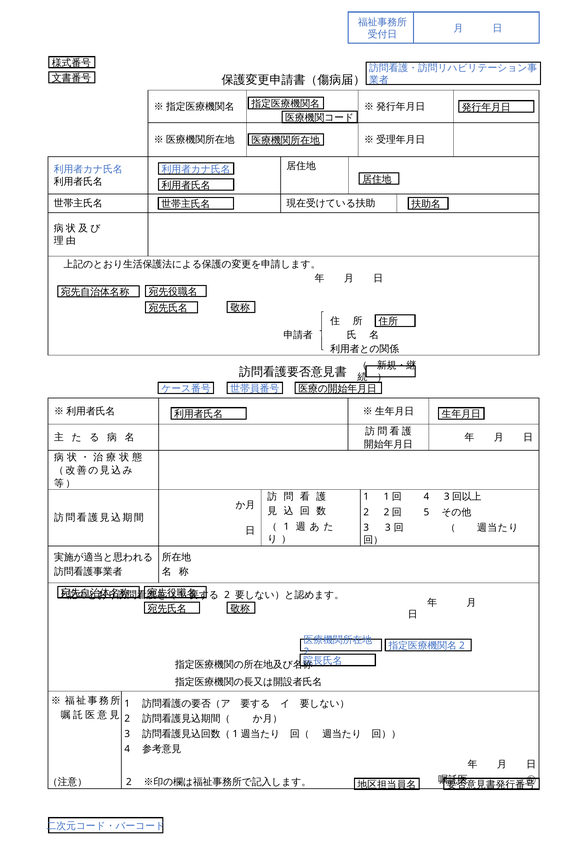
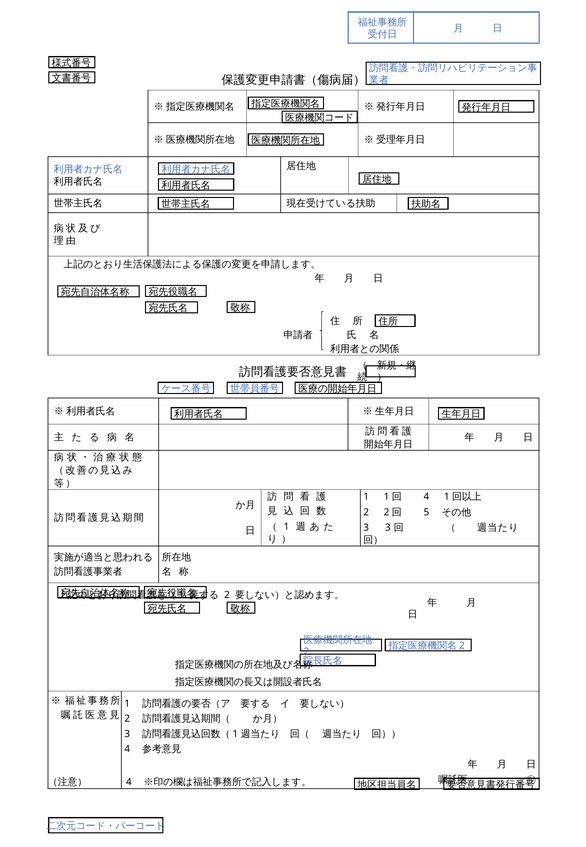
4 3: 3 -> 1
2 at (129, 781): 2 -> 4
